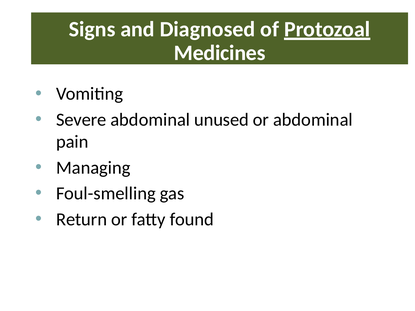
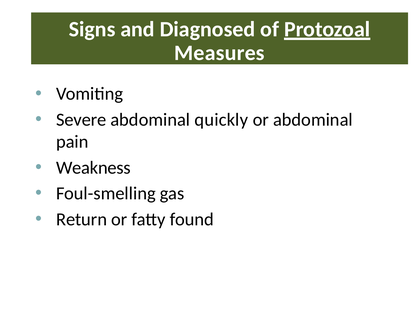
Medicines: Medicines -> Measures
unused: unused -> quickly
Managing: Managing -> Weakness
